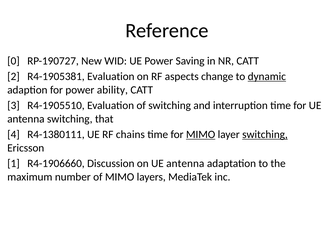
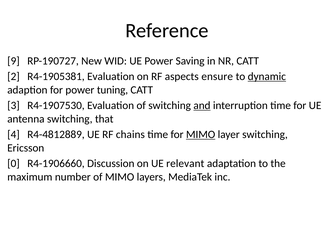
0: 0 -> 9
change: change -> ensure
ability: ability -> tuning
R4-1905510: R4-1905510 -> R4-1907530
and underline: none -> present
R4-1380111: R4-1380111 -> R4-4812889
switching at (265, 134) underline: present -> none
1: 1 -> 0
on UE antenna: antenna -> relevant
